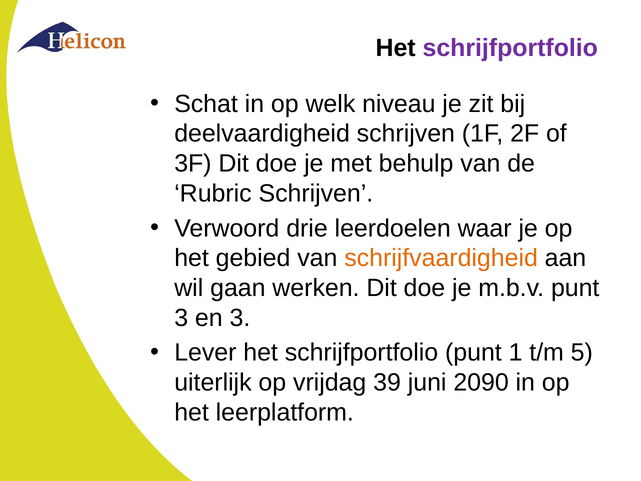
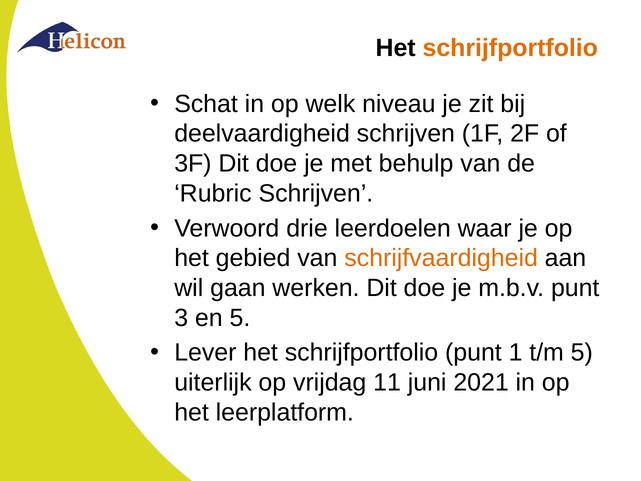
schrijfportfolio at (510, 48) colour: purple -> orange
en 3: 3 -> 5
39: 39 -> 11
2090: 2090 -> 2021
